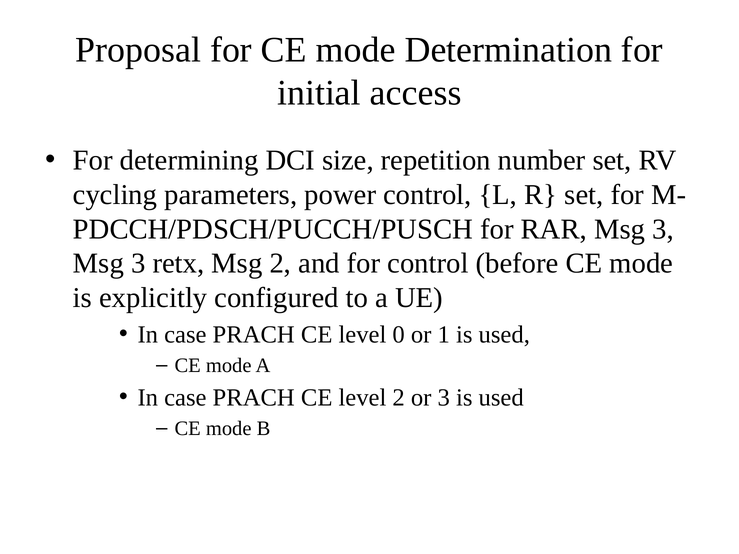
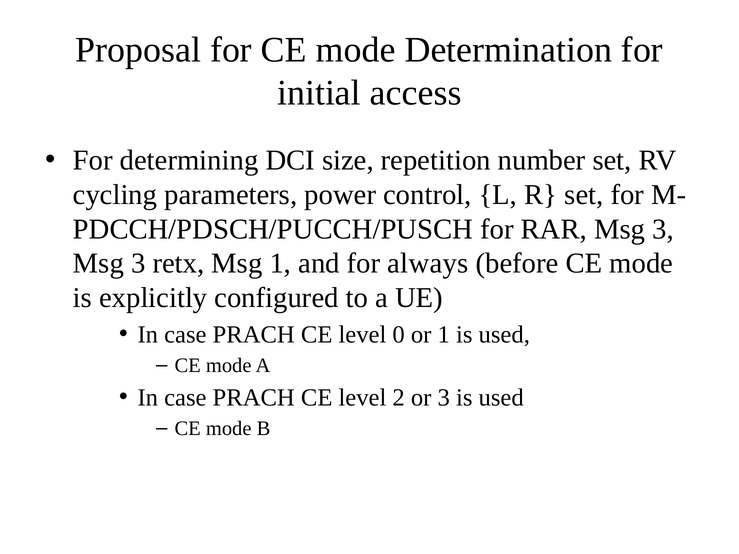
Msg 2: 2 -> 1
for control: control -> always
